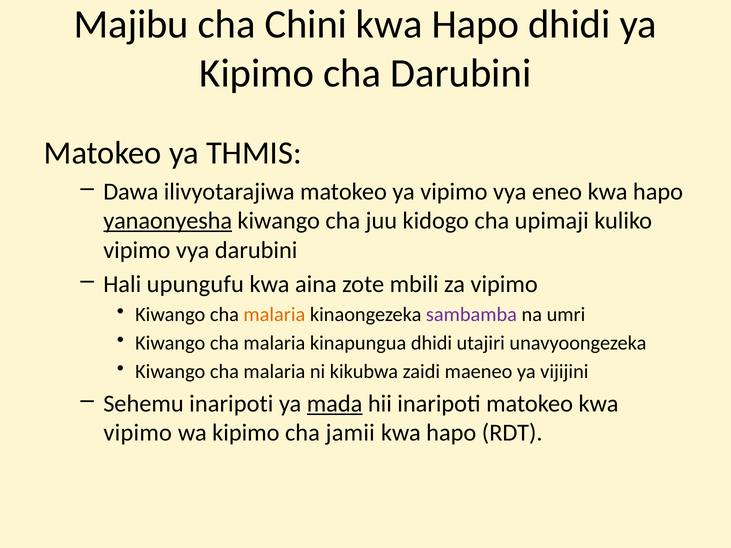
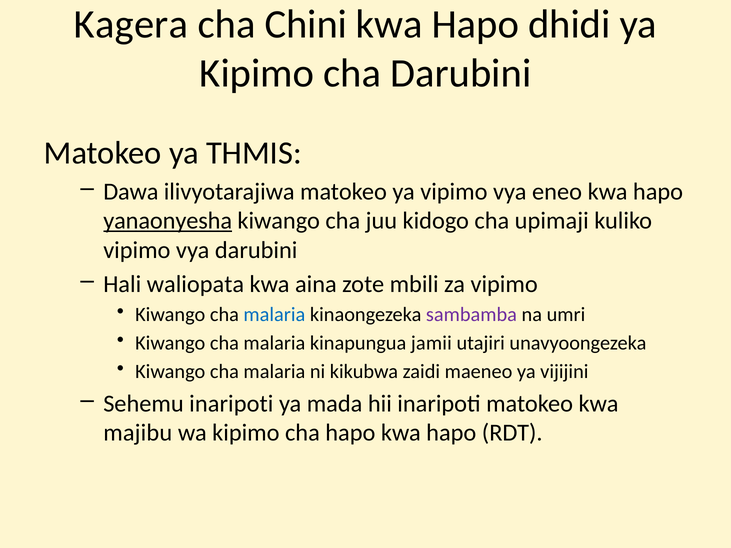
Majibu: Majibu -> Kagera
upungufu: upungufu -> waliopata
malaria at (274, 315) colour: orange -> blue
kinapungua dhidi: dhidi -> jamii
mada underline: present -> none
vipimo at (138, 433): vipimo -> majibu
cha jamii: jamii -> hapo
